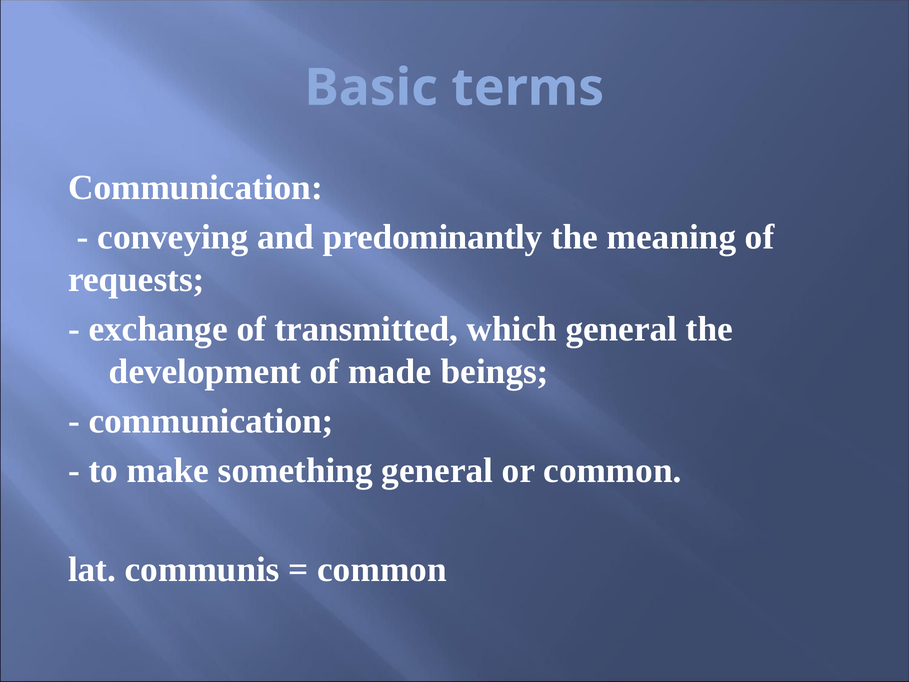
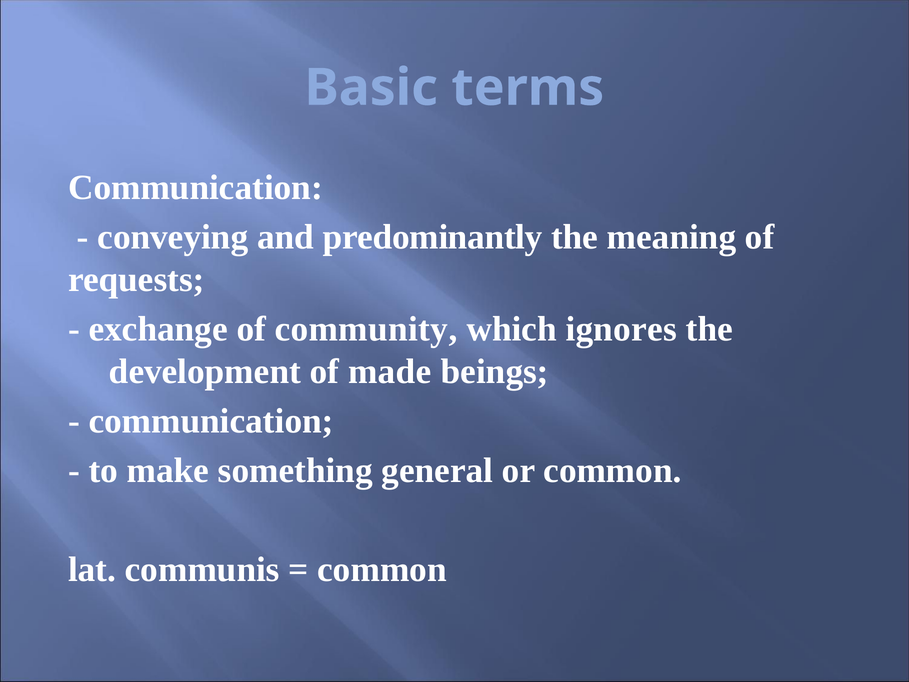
transmitted: transmitted -> community
which general: general -> ignores
